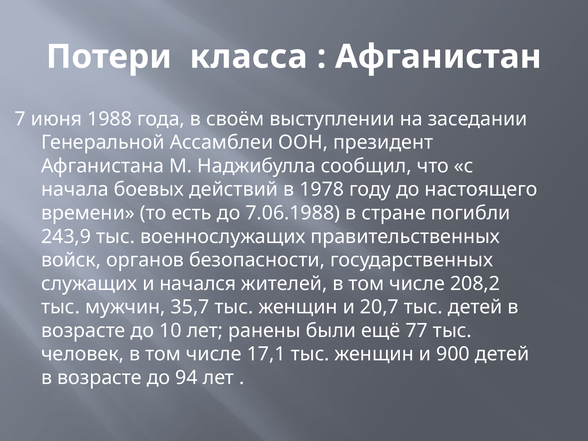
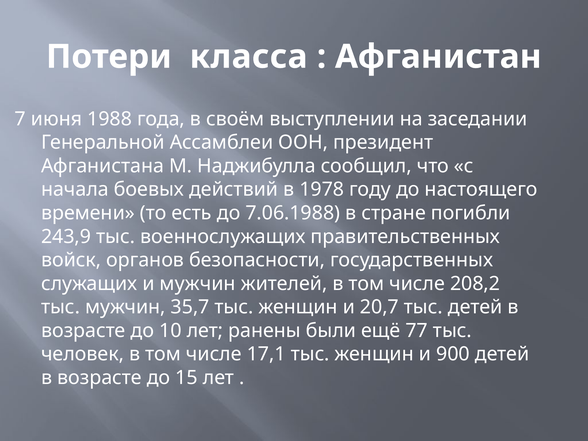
и начался: начался -> мужчин
94: 94 -> 15
